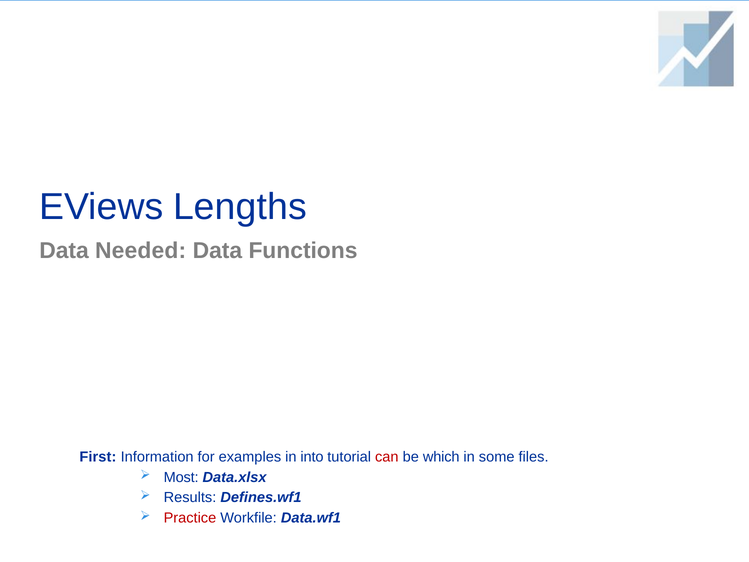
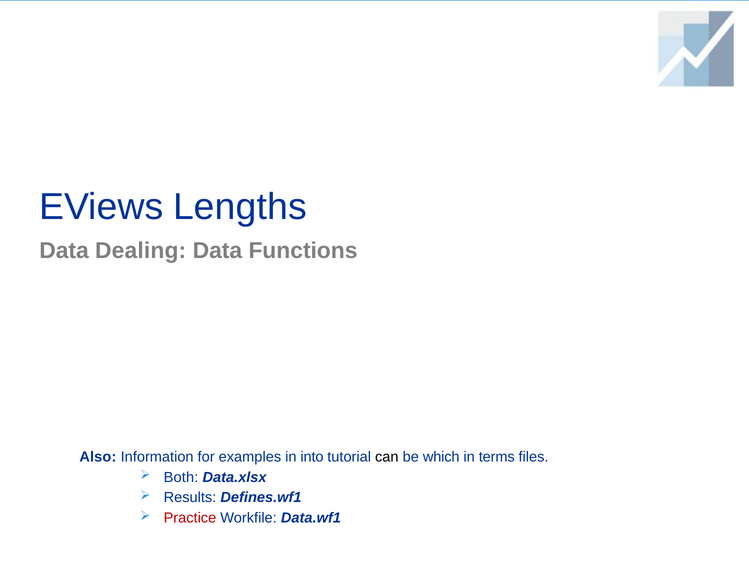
Needed: Needed -> Dealing
First: First -> Also
can colour: red -> black
some: some -> terms
Most: Most -> Both
